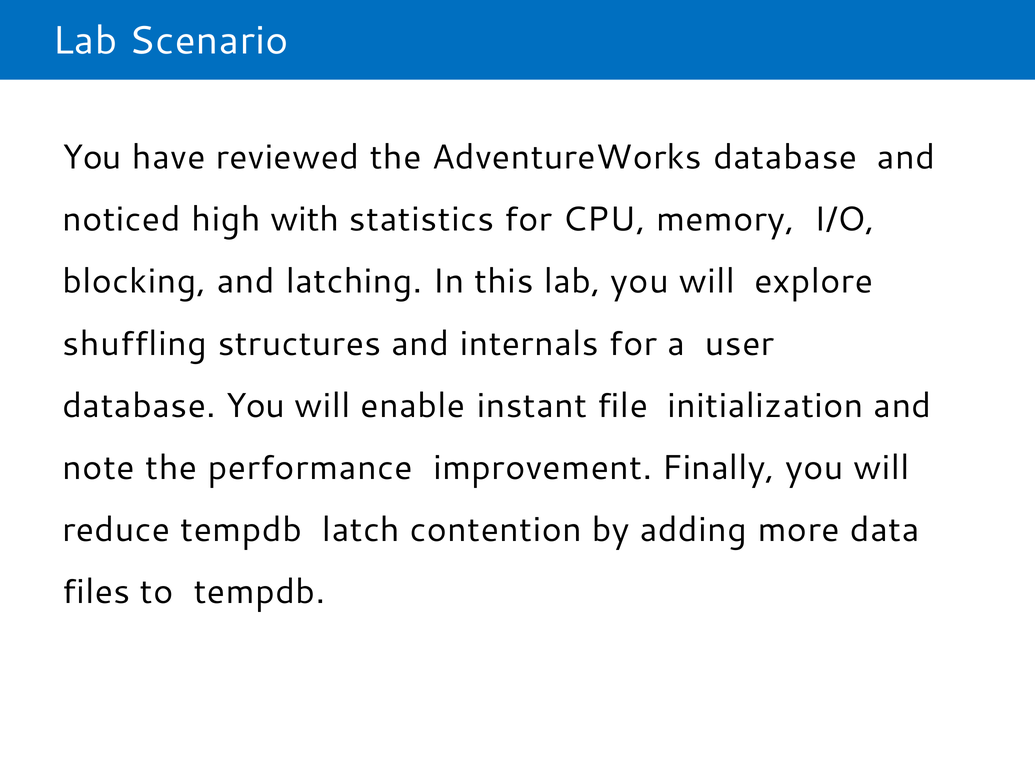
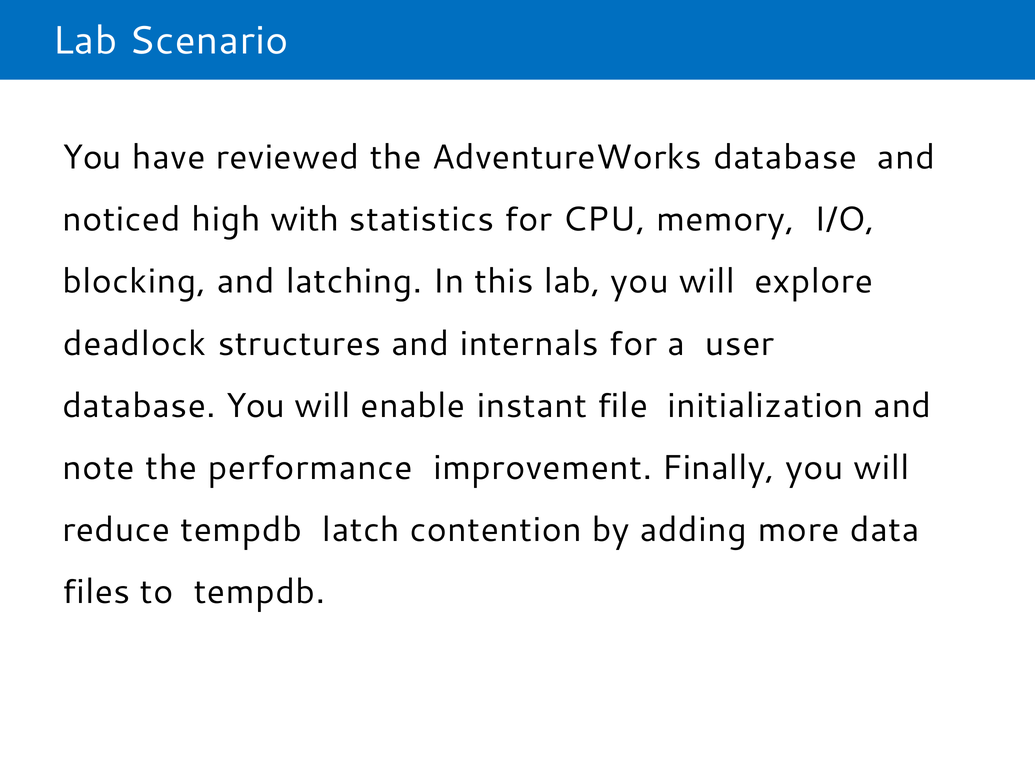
shuffling: shuffling -> deadlock
